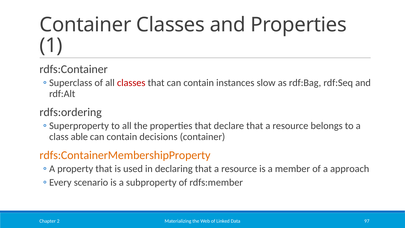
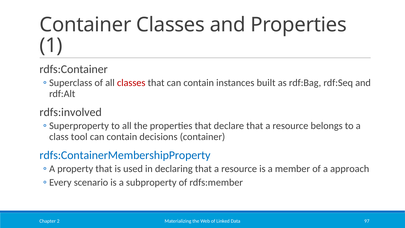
slow: slow -> built
rdfs:ordering: rdfs:ordering -> rdfs:involved
able: able -> tool
rdfs:ContainerMembershipProperty colour: orange -> blue
